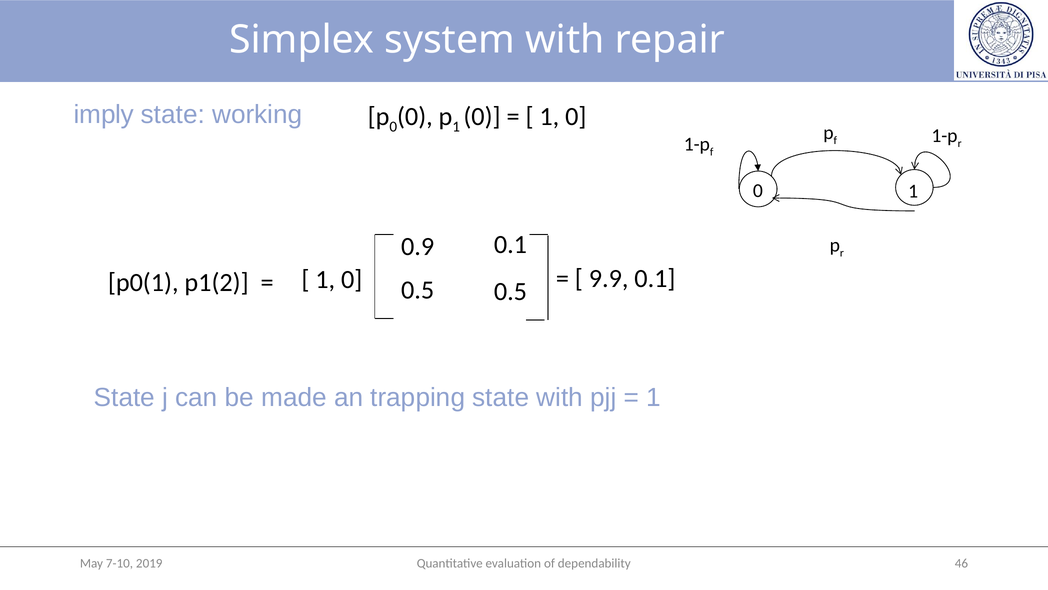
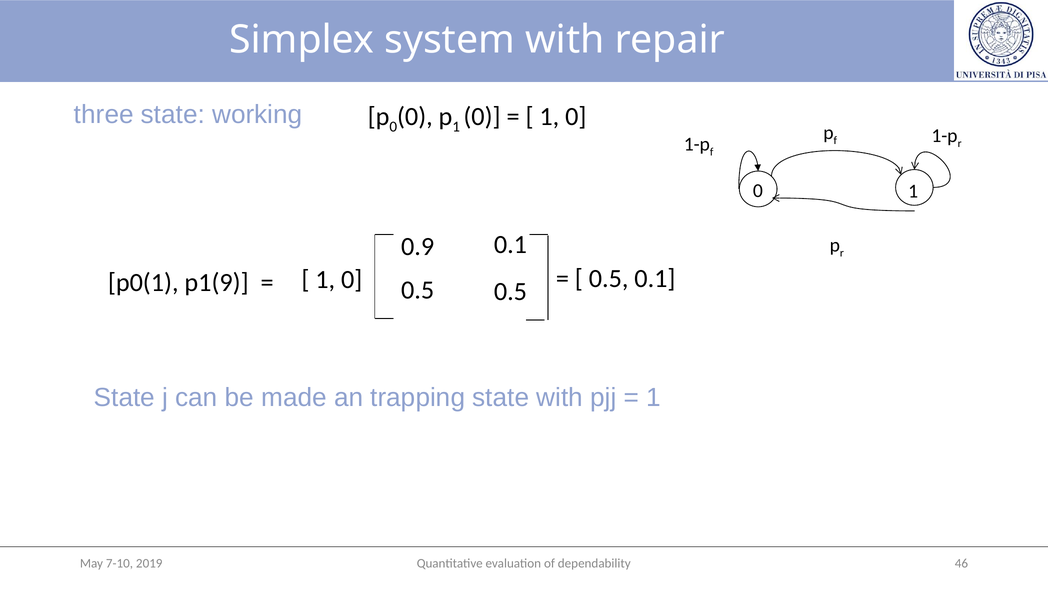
imply: imply -> three
9.9 at (609, 279): 9.9 -> 0.5
p1(2: p1(2 -> p1(9
